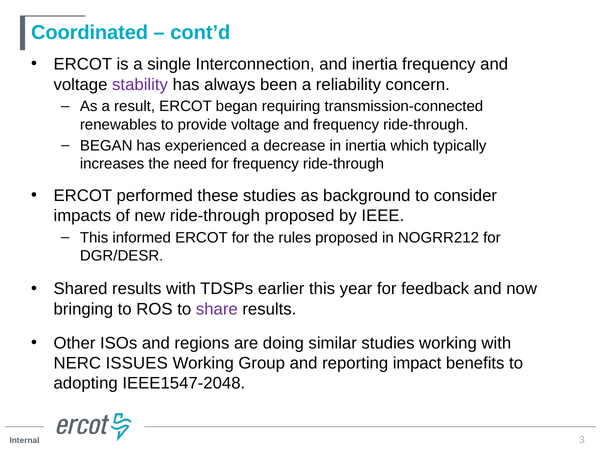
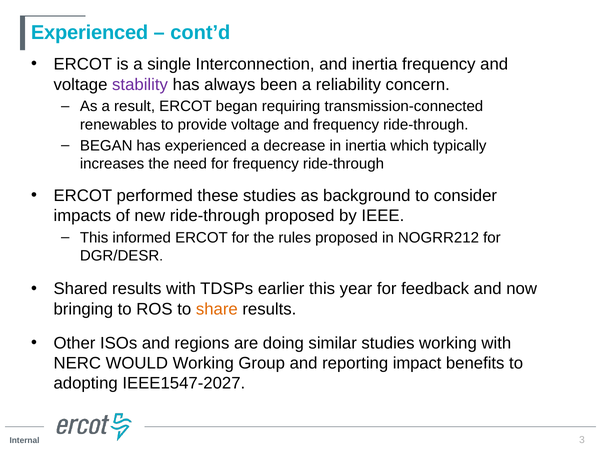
Coordinated at (90, 32): Coordinated -> Experienced
share colour: purple -> orange
ISSUES: ISSUES -> WOULD
IEEE1547-2048: IEEE1547-2048 -> IEEE1547-2027
